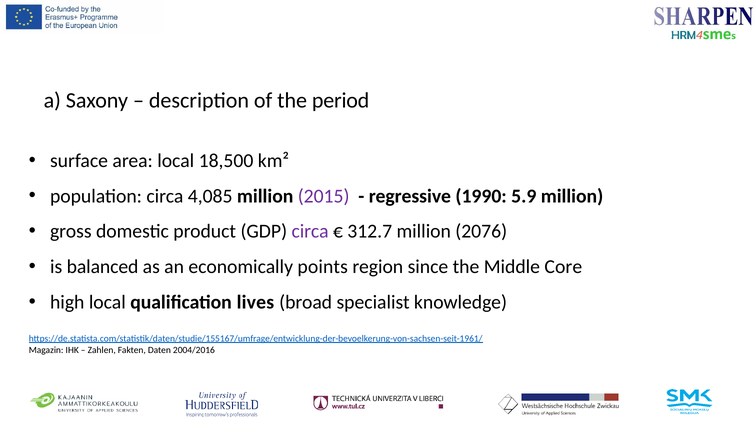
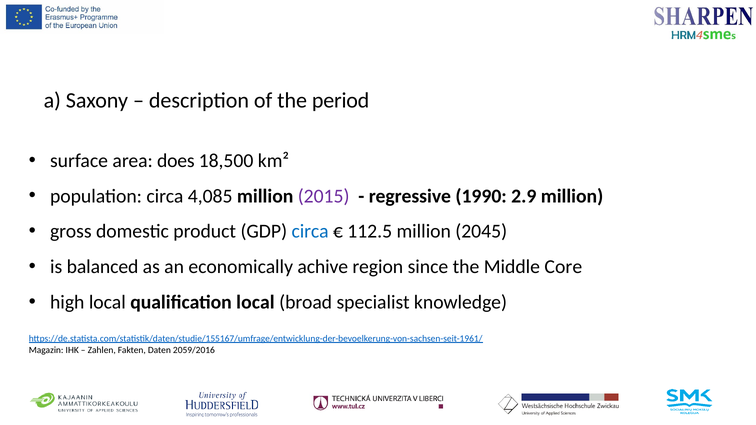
area local: local -> does
5.9: 5.9 -> 2.9
circa at (310, 232) colour: purple -> blue
312.7: 312.7 -> 112.5
2076: 2076 -> 2045
points: points -> achive
qualification lives: lives -> local
2004/2016: 2004/2016 -> 2059/2016
